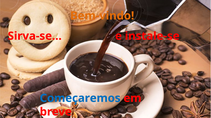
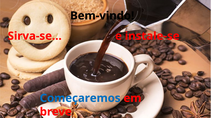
Bem-vindo colour: orange -> black
